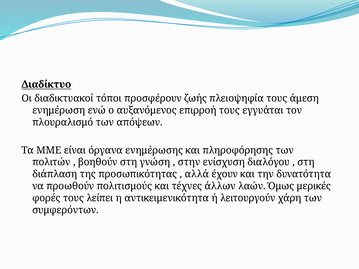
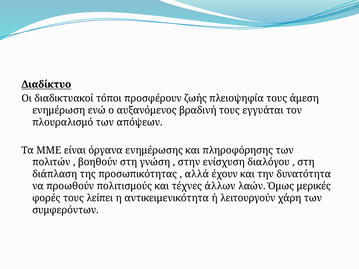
επιρροή: επιρροή -> βραδινή
